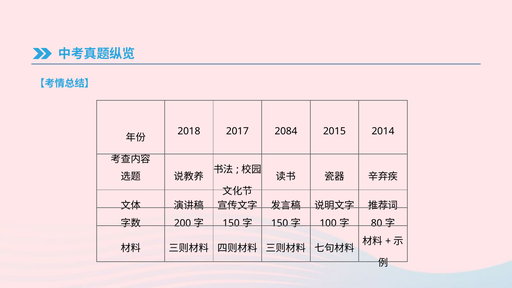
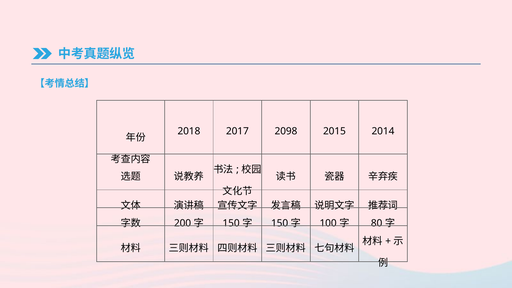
2084: 2084 -> 2098
